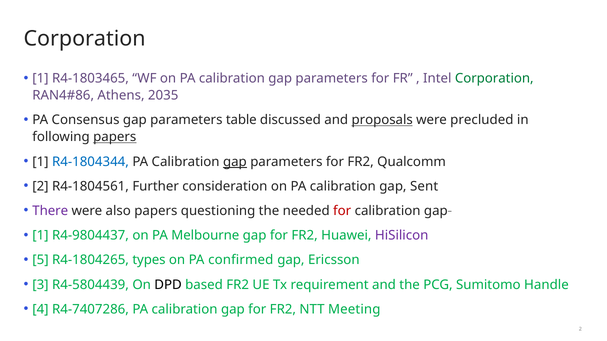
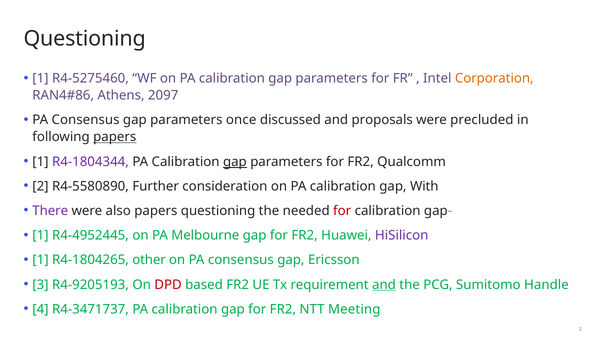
Corporation at (85, 39): Corporation -> Questioning
R4-1803465: R4-1803465 -> R4-5275460
Corporation at (494, 79) colour: green -> orange
2035: 2035 -> 2097
table: table -> once
proposals underline: present -> none
R4-1804344 colour: blue -> purple
R4-1804561: R4-1804561 -> R4-5580890
Sent: Sent -> With
R4-9804437: R4-9804437 -> R4-4952445
5 at (40, 260): 5 -> 1
types: types -> other
on PA confirmed: confirmed -> consensus
R4-5804439: R4-5804439 -> R4-9205193
DPD colour: black -> red
and at (384, 285) underline: none -> present
R4-7407286: R4-7407286 -> R4-3471737
